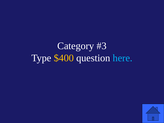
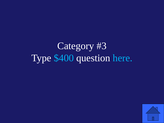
$400 colour: yellow -> light blue
